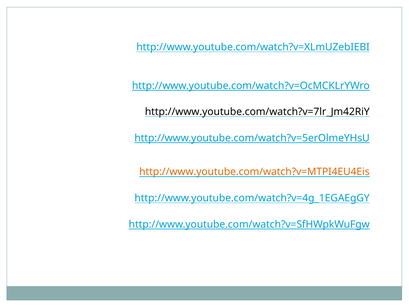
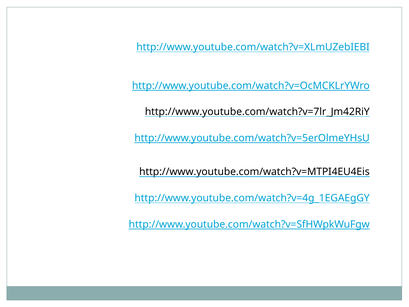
http://www.youtube.com/watch?v=MTPI4EU4Eis colour: orange -> black
